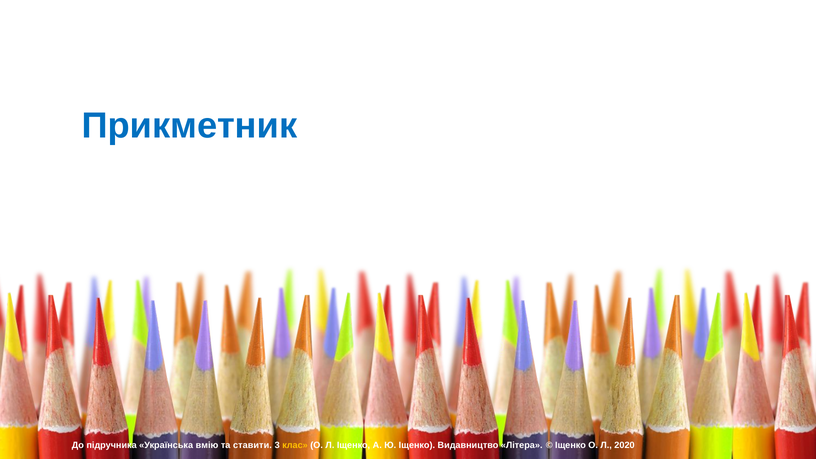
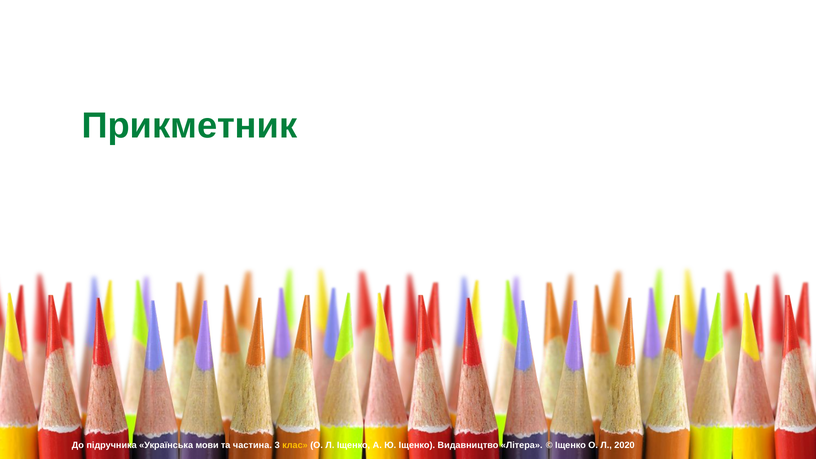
Прикметник colour: blue -> green
вмію: вмію -> мови
ставити: ставити -> частина
